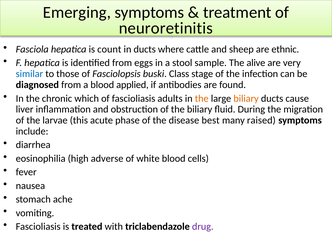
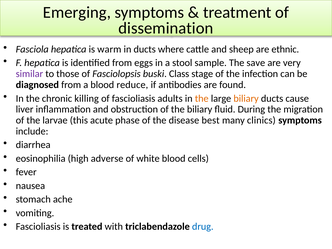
neuroretinitis: neuroretinitis -> dissemination
count: count -> warm
alive: alive -> save
similar colour: blue -> purple
applied: applied -> reduce
which: which -> killing
raised: raised -> clinics
drug colour: purple -> blue
